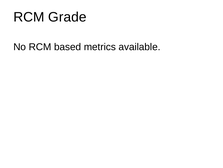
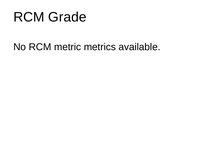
based: based -> metric
